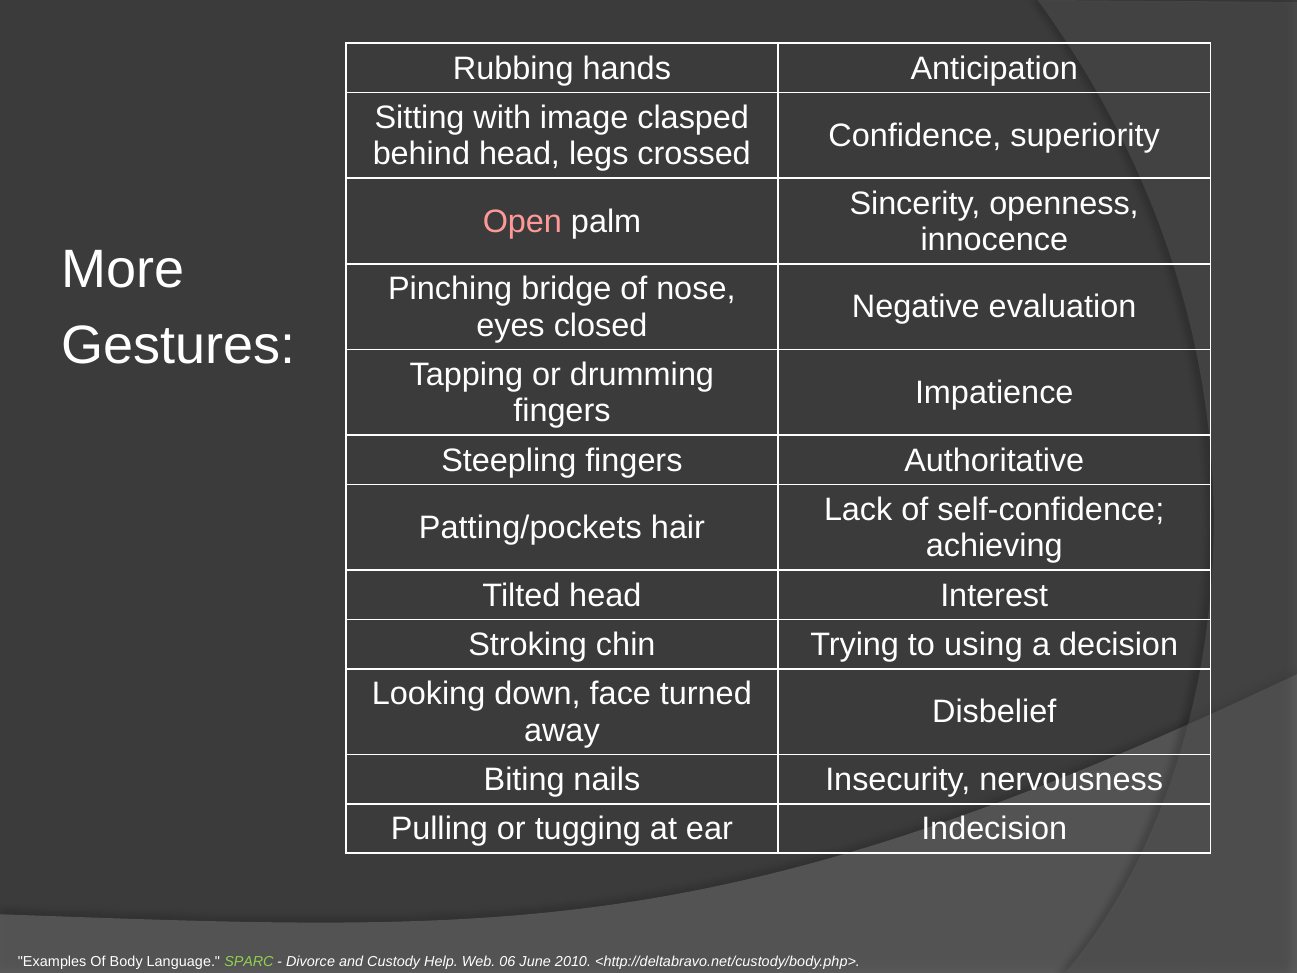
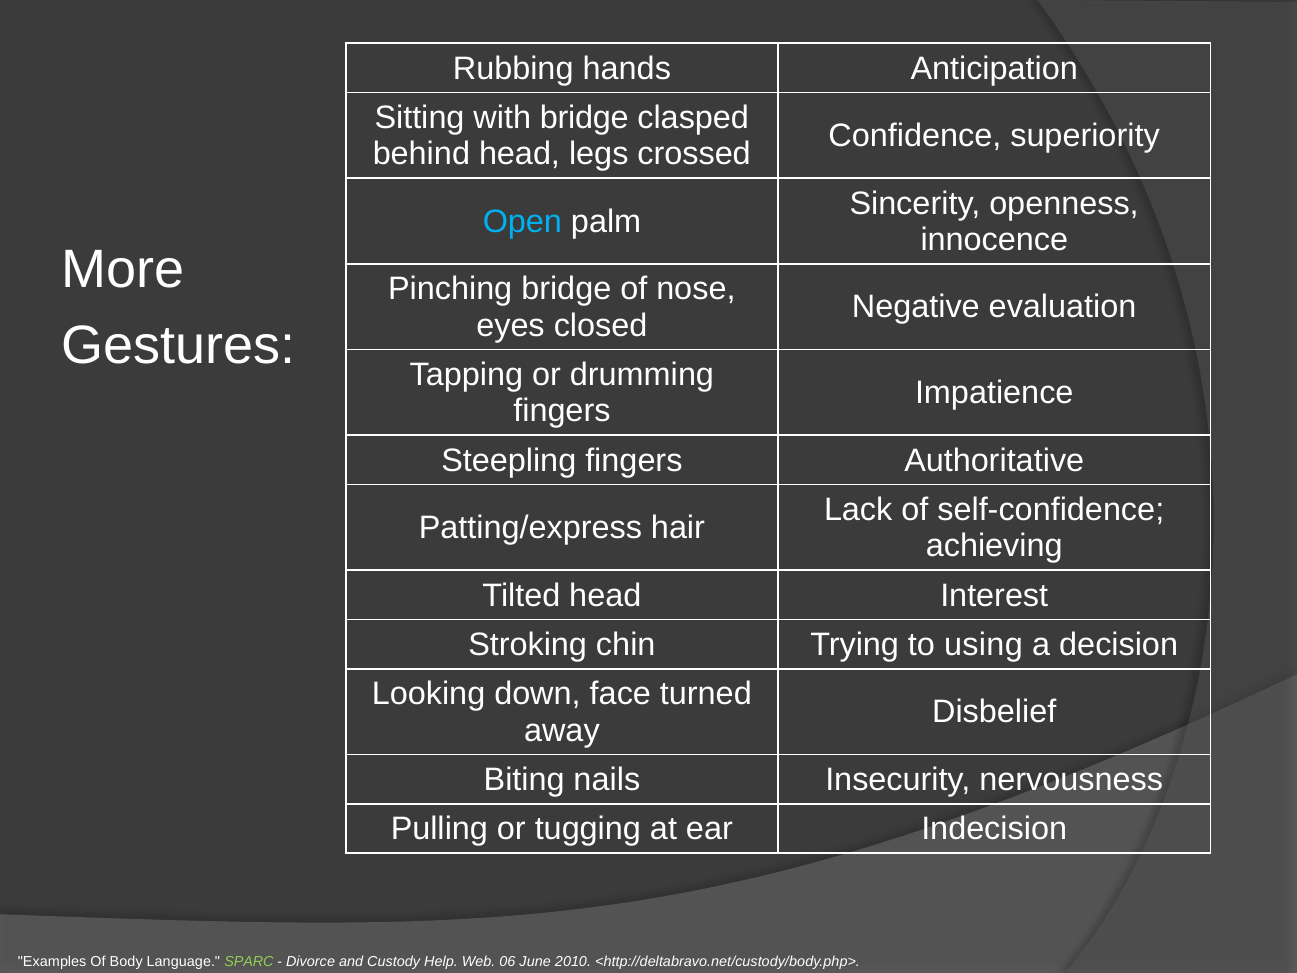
with image: image -> bridge
Open colour: pink -> light blue
Patting/pockets: Patting/pockets -> Patting/express
